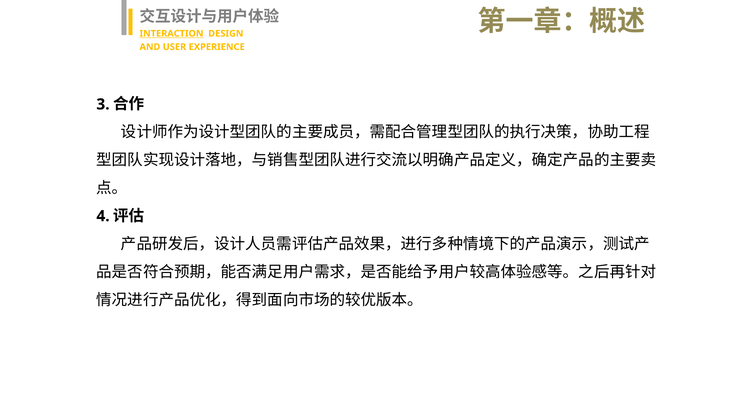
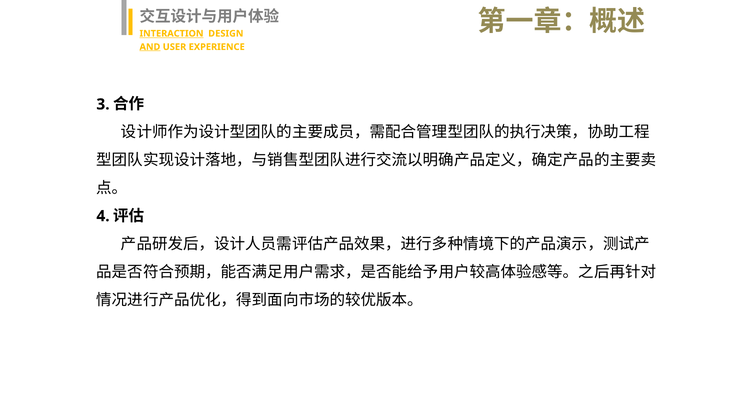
AND underline: none -> present
